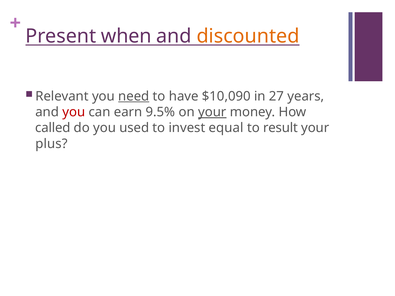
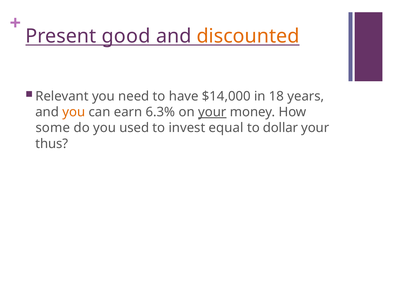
when: when -> good
need underline: present -> none
$10,090: $10,090 -> $14,000
27: 27 -> 18
you at (74, 112) colour: red -> orange
9.5%: 9.5% -> 6.3%
called: called -> some
result: result -> dollar
plus: plus -> thus
